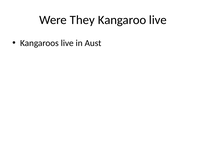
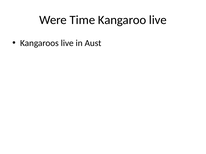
They: They -> Time
